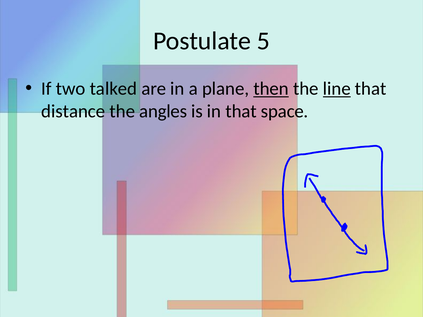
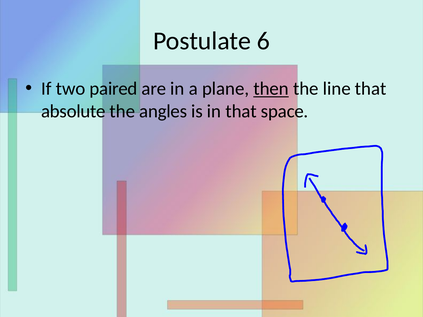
5: 5 -> 6
talked: talked -> paired
line underline: present -> none
distance: distance -> absolute
